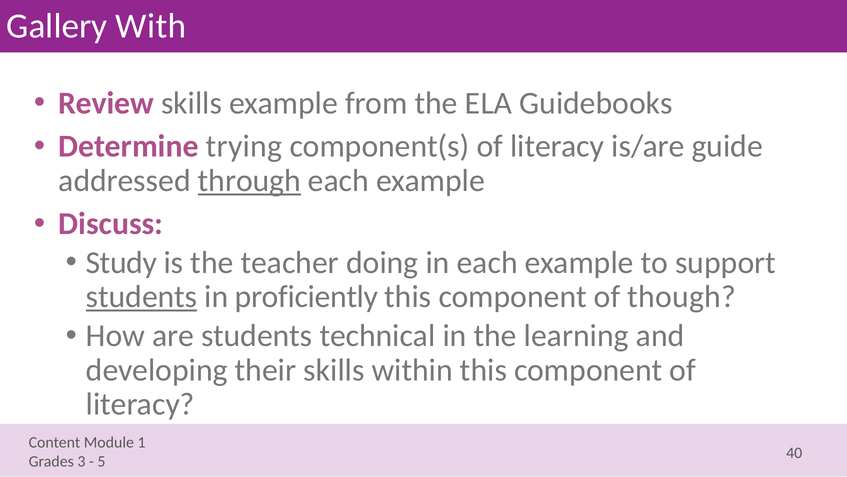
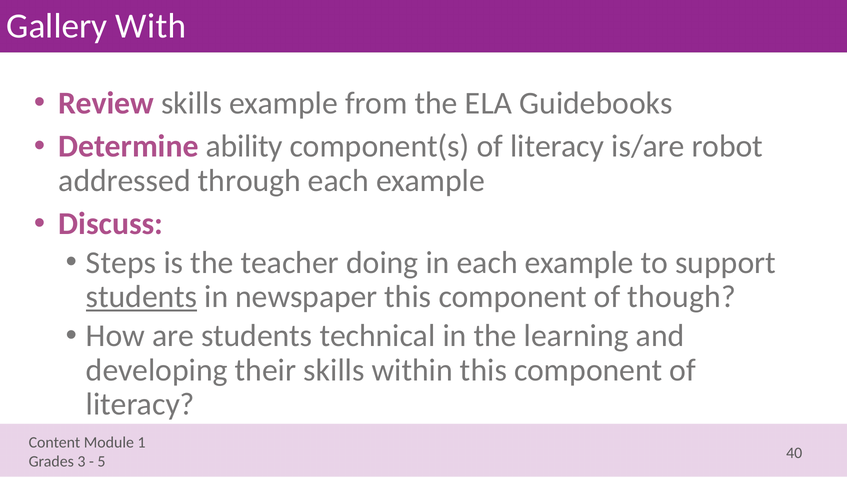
trying: trying -> ability
guide: guide -> robot
through underline: present -> none
Study: Study -> Steps
proficiently: proficiently -> newspaper
